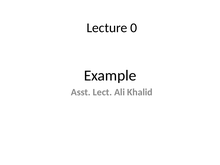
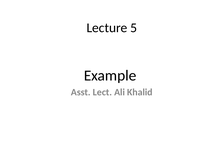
0: 0 -> 5
